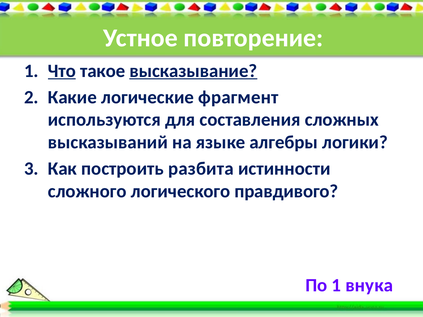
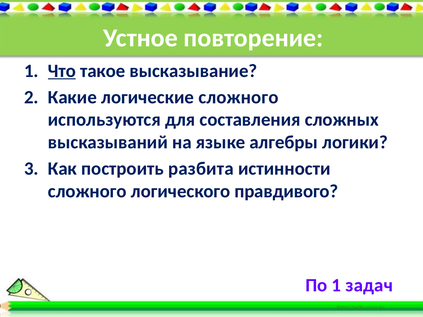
высказывание underline: present -> none
логические фрагмент: фрагмент -> сложного
внука: внука -> задач
